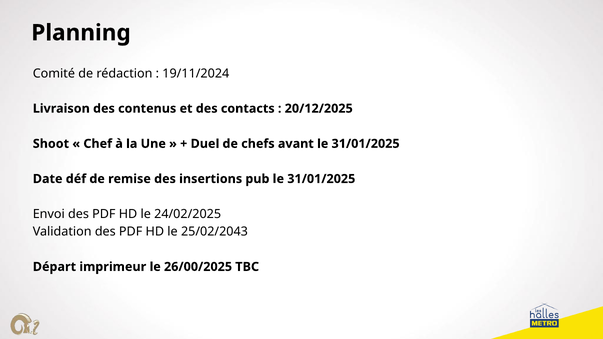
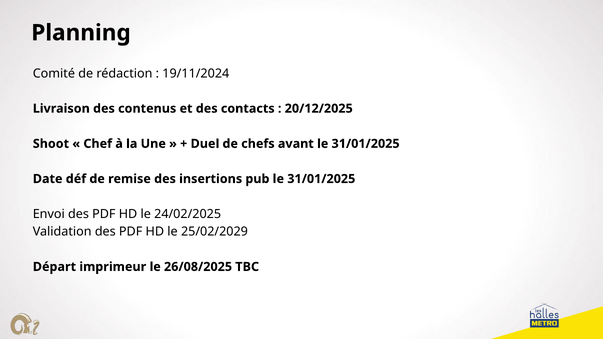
25/02/2043: 25/02/2043 -> 25/02/2029
26/00/2025: 26/00/2025 -> 26/08/2025
